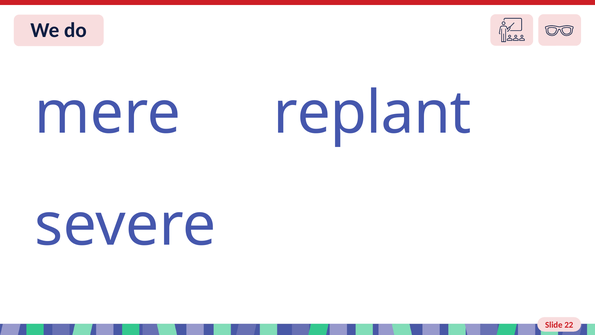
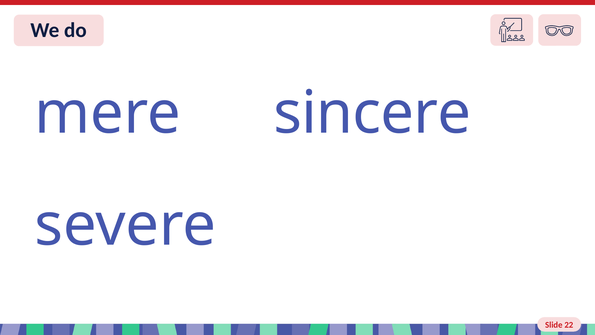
replant: replant -> sincere
